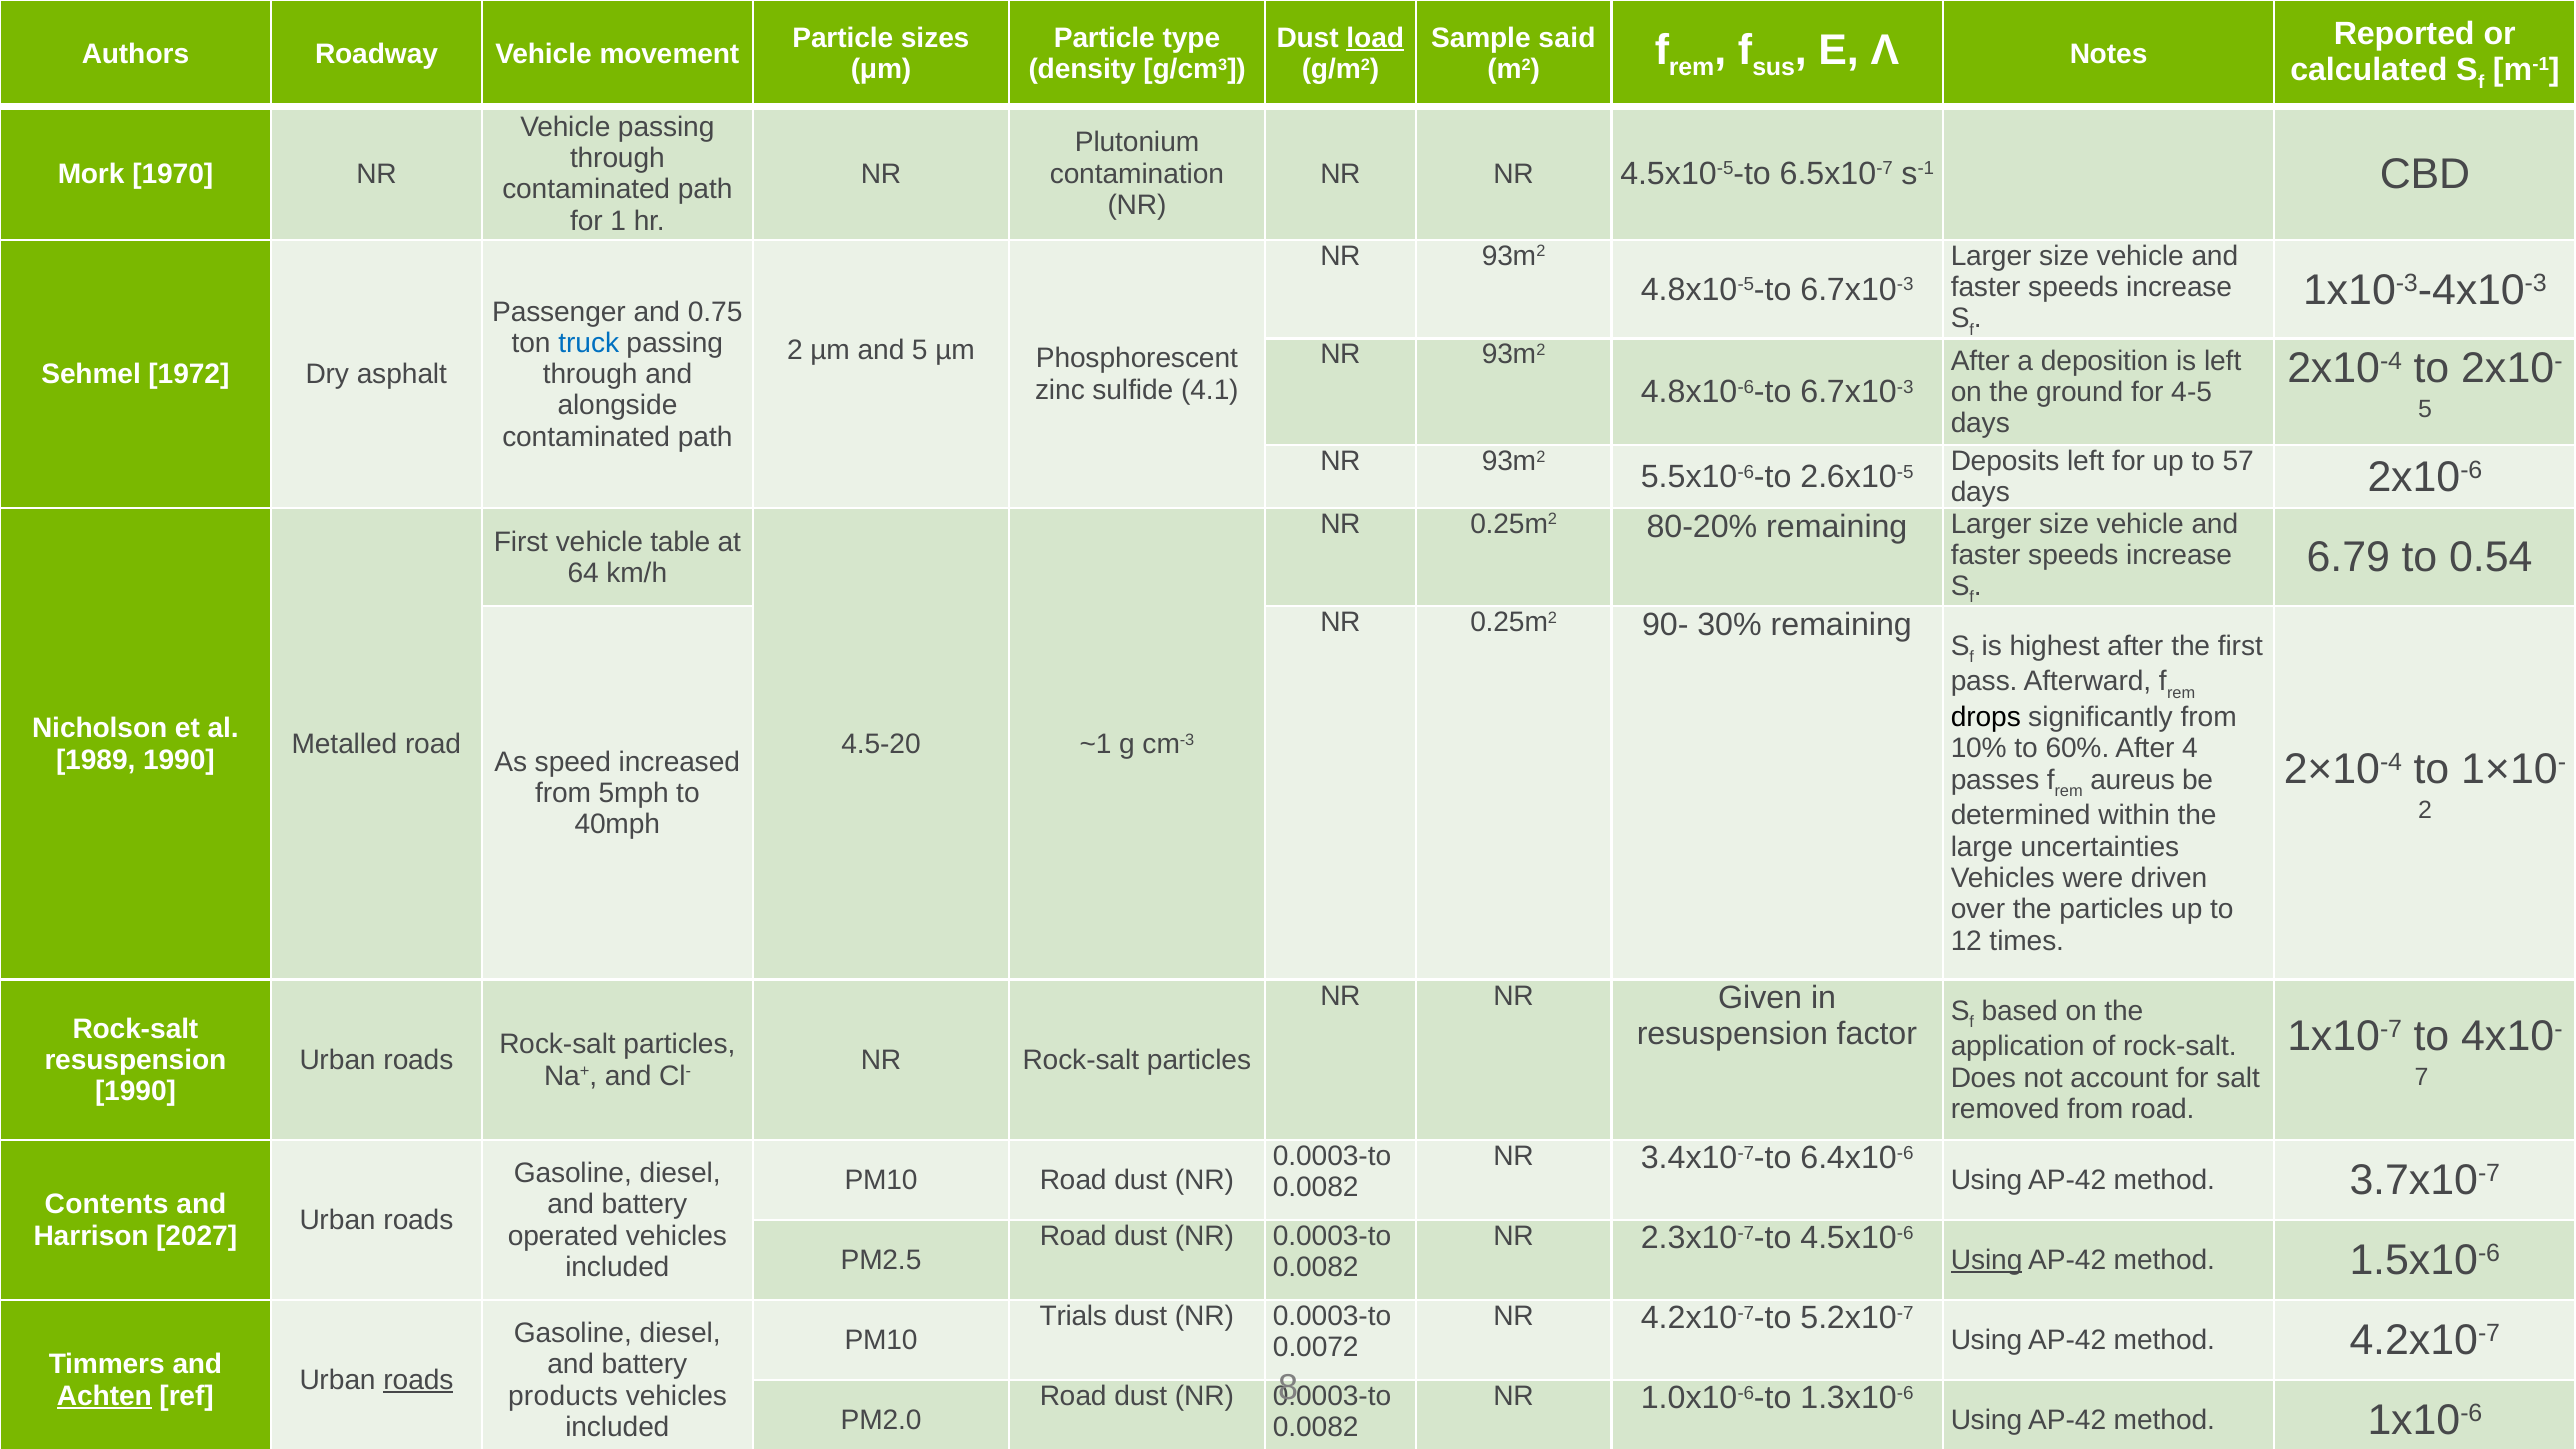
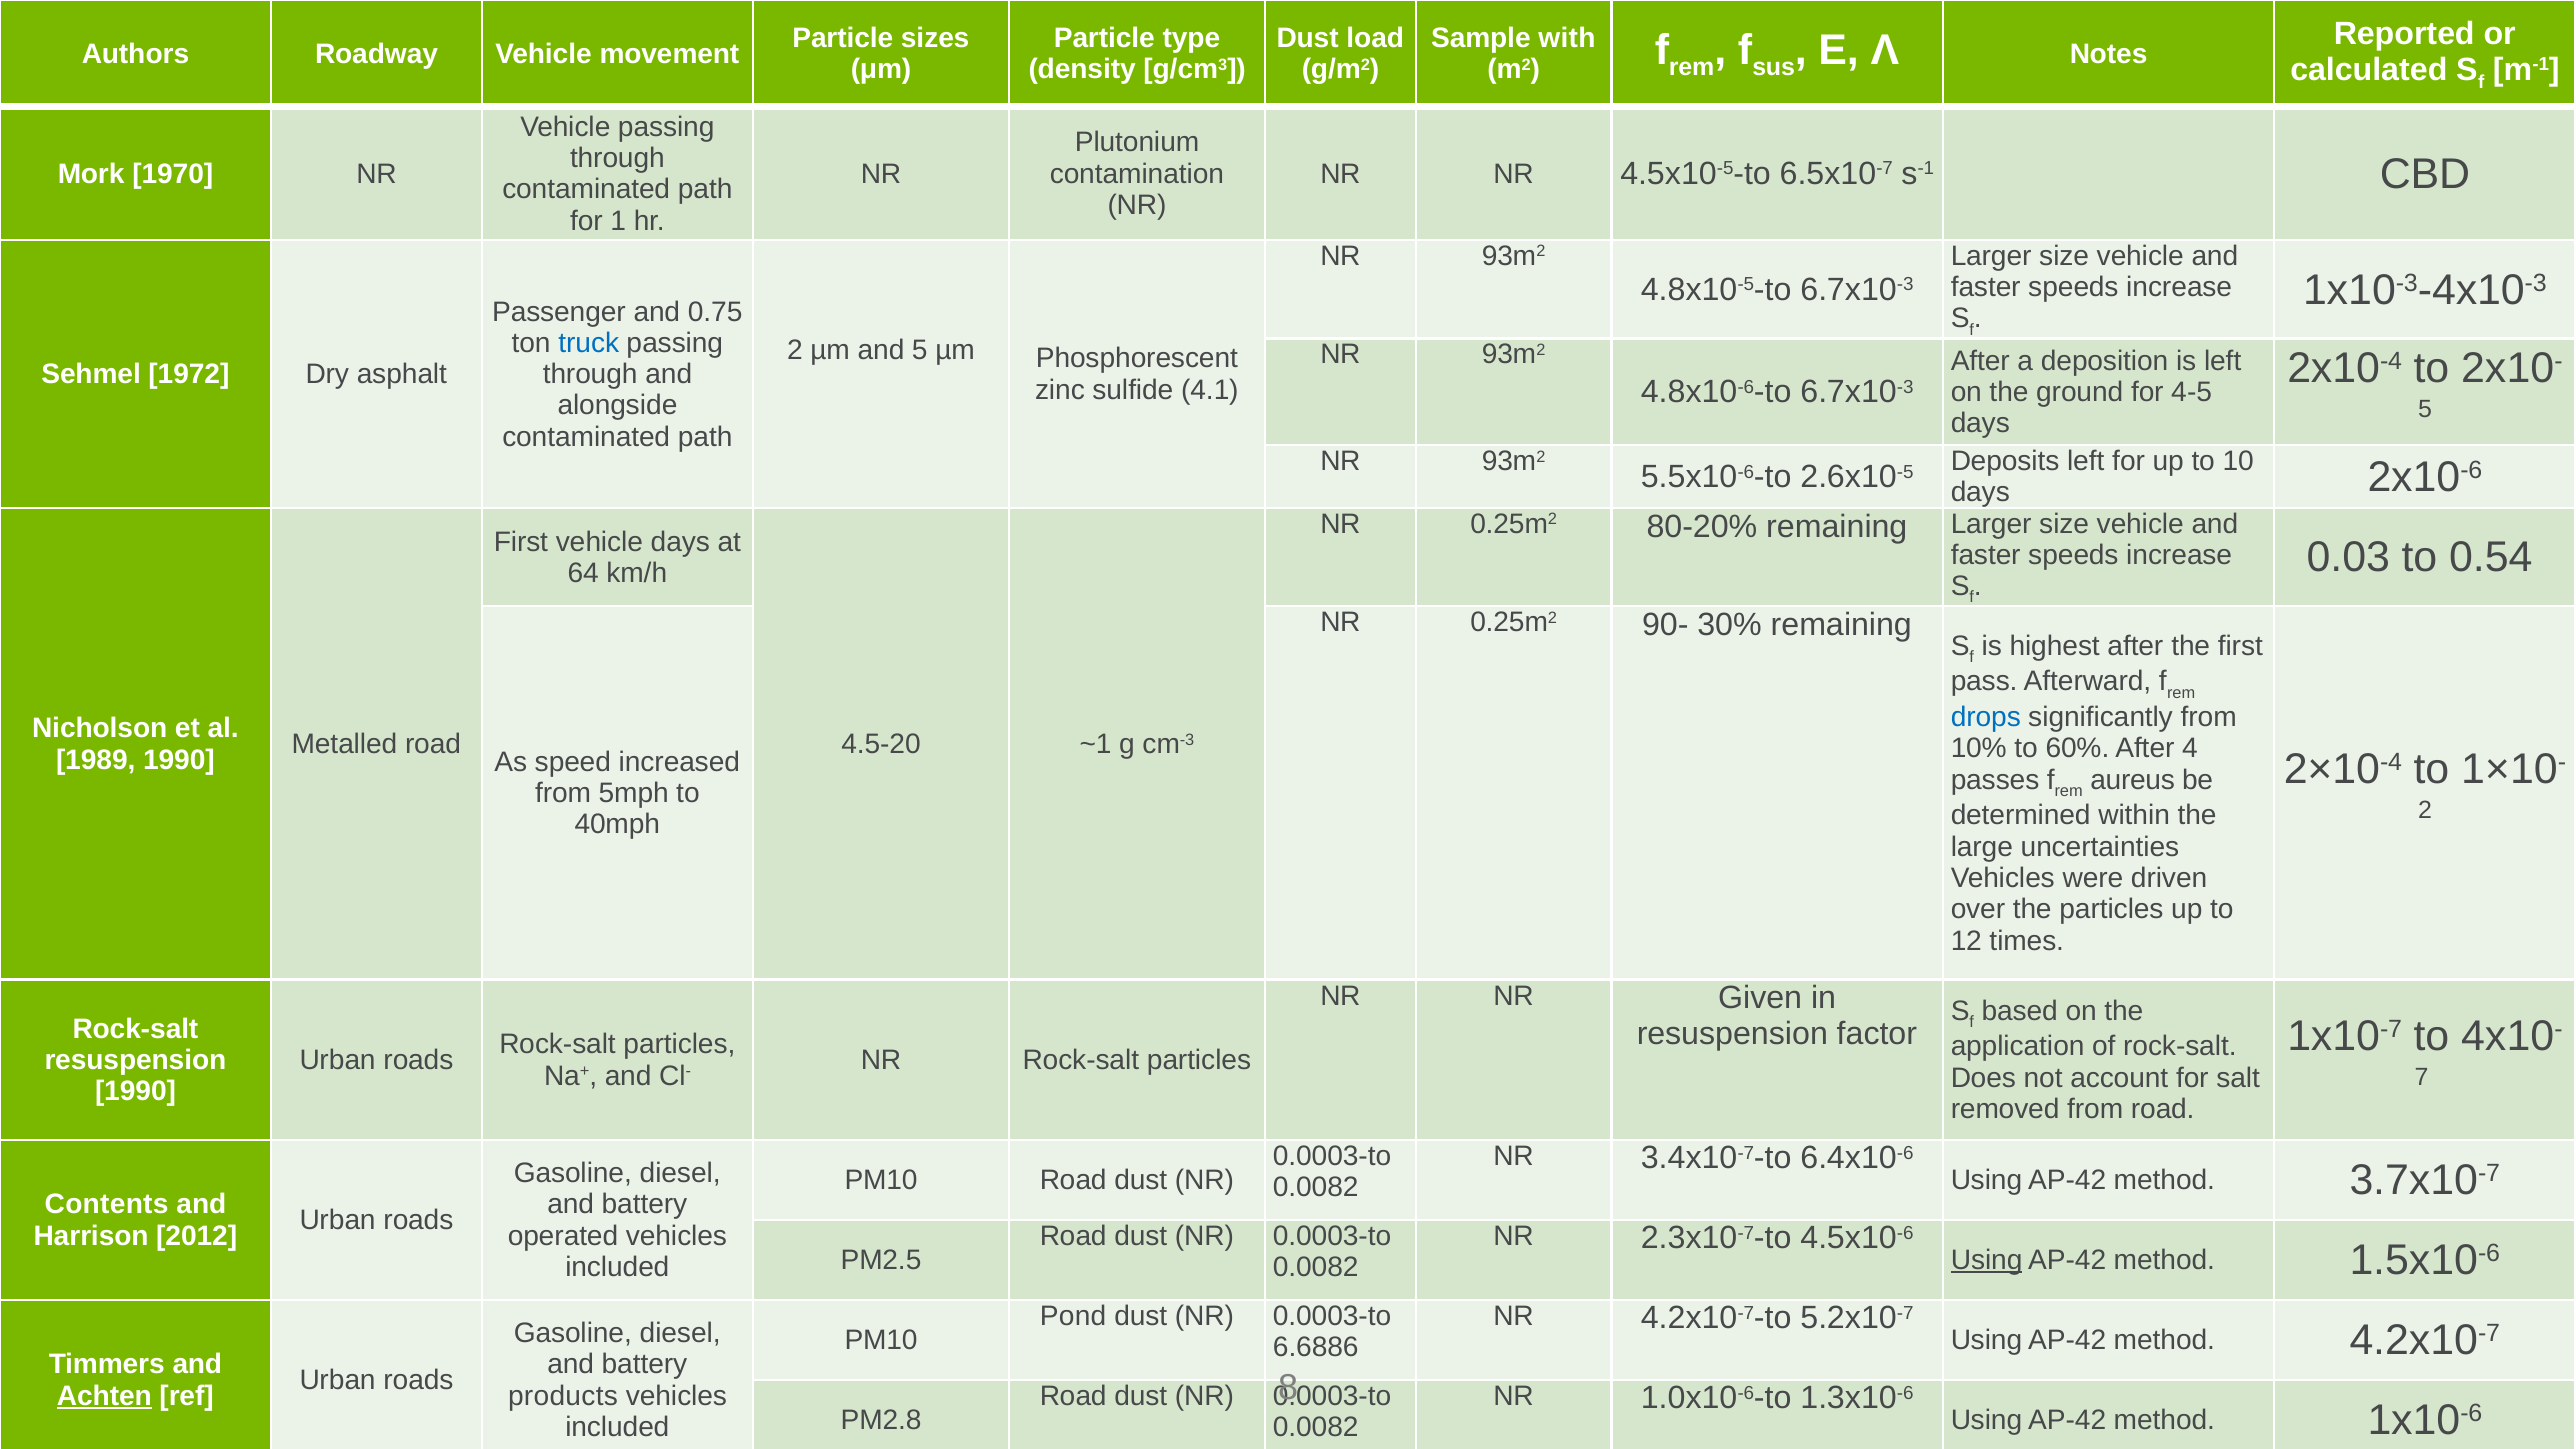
load underline: present -> none
said: said -> with
57: 57 -> 10
vehicle table: table -> days
6.79: 6.79 -> 0.03
drops colour: black -> blue
2027: 2027 -> 2012
Trials: Trials -> Pond
0.0072: 0.0072 -> 6.6886
roads at (418, 1380) underline: present -> none
PM2.0: PM2.0 -> PM2.8
